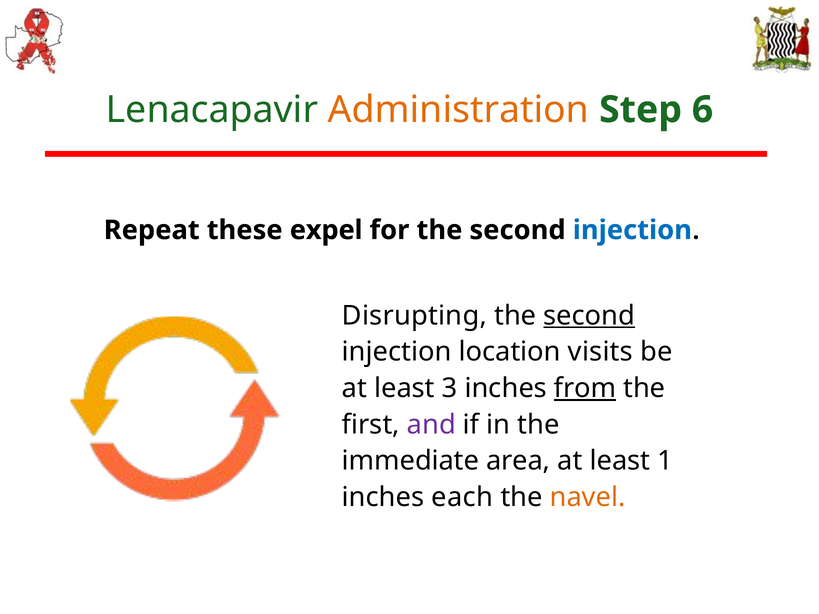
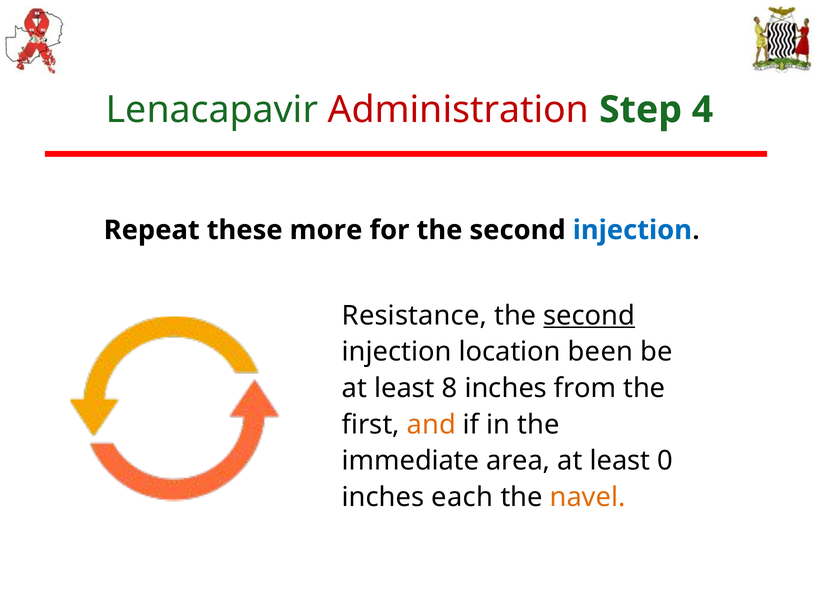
Administration colour: orange -> red
6: 6 -> 4
expel: expel -> more
Disrupting: Disrupting -> Resistance
visits: visits -> been
3: 3 -> 8
from underline: present -> none
and colour: purple -> orange
1: 1 -> 0
